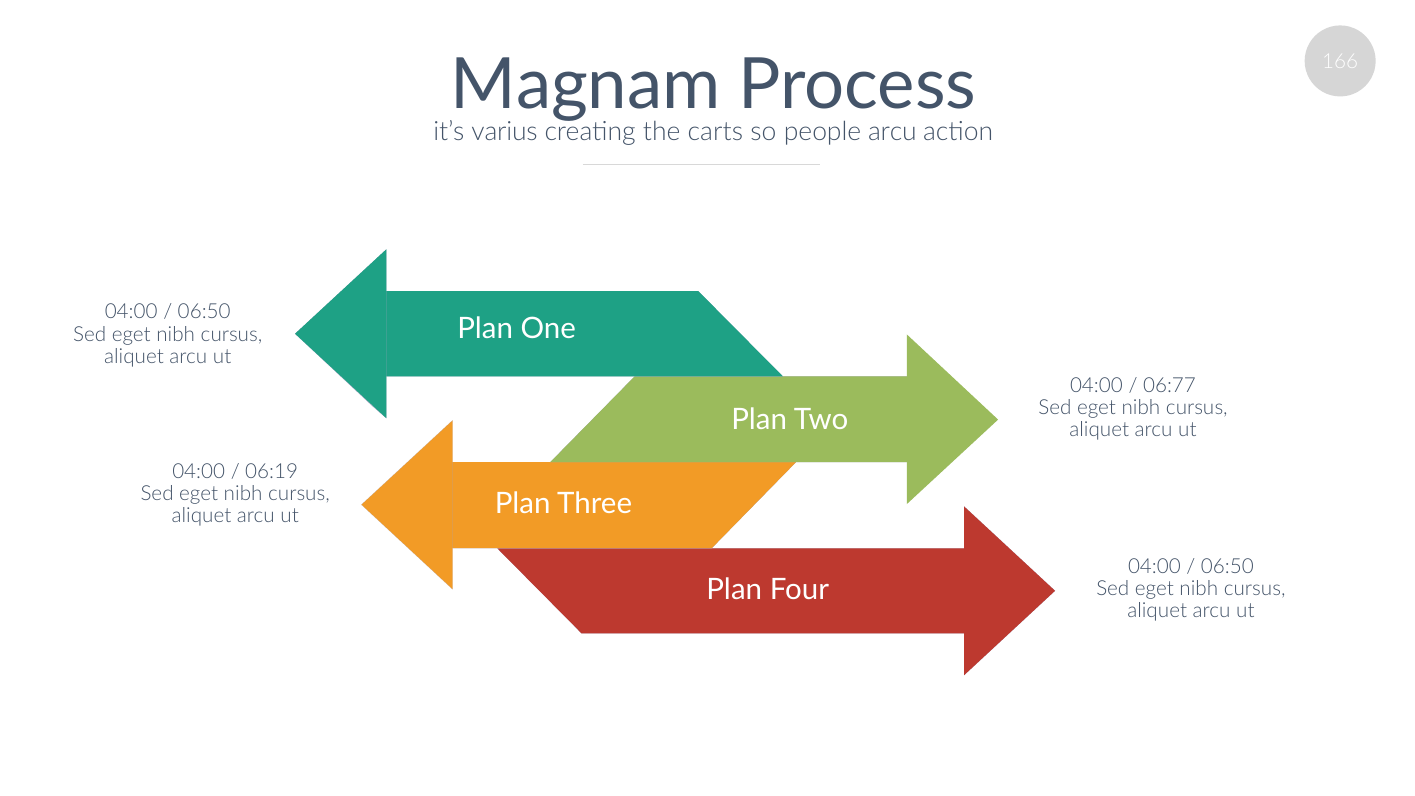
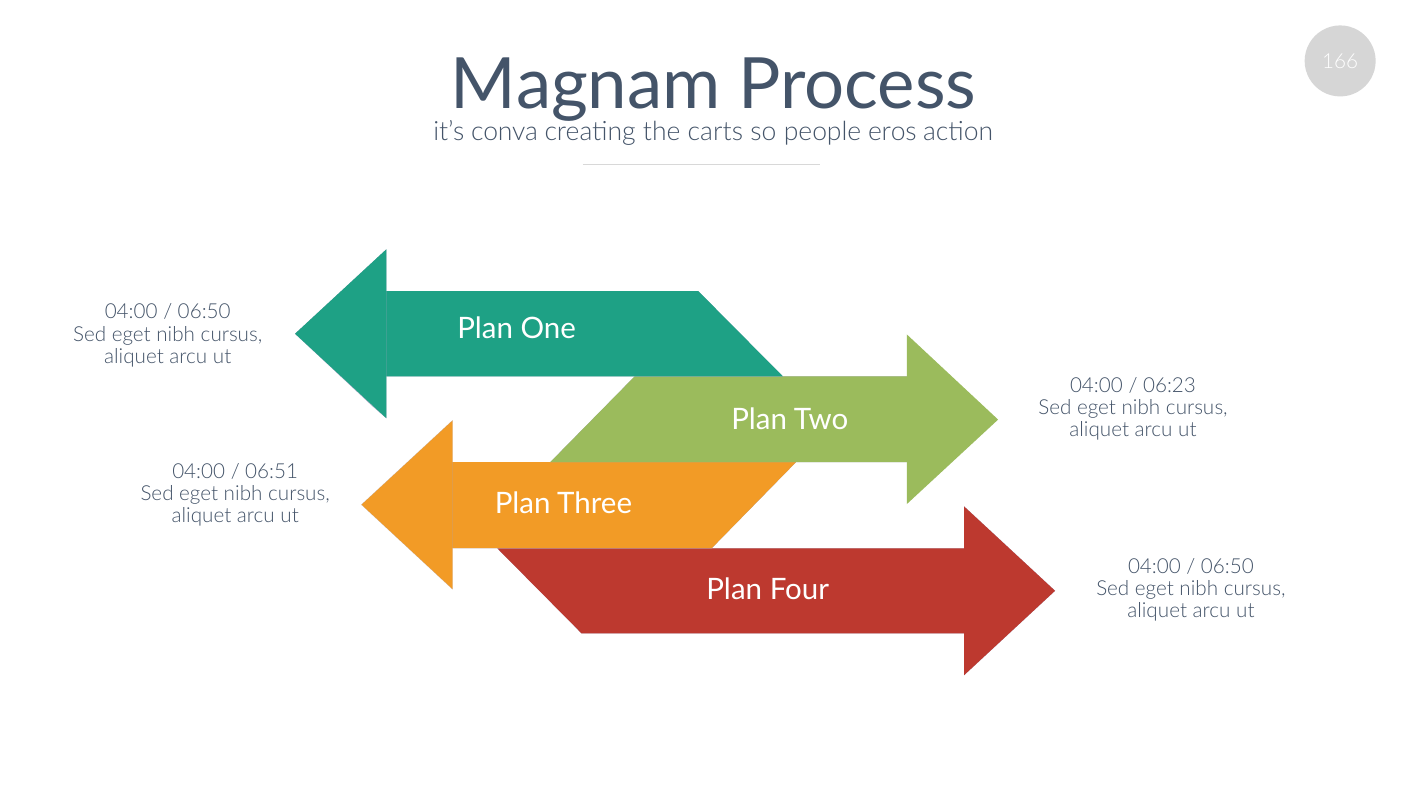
varius: varius -> conva
people arcu: arcu -> eros
06:77: 06:77 -> 06:23
06:19: 06:19 -> 06:51
